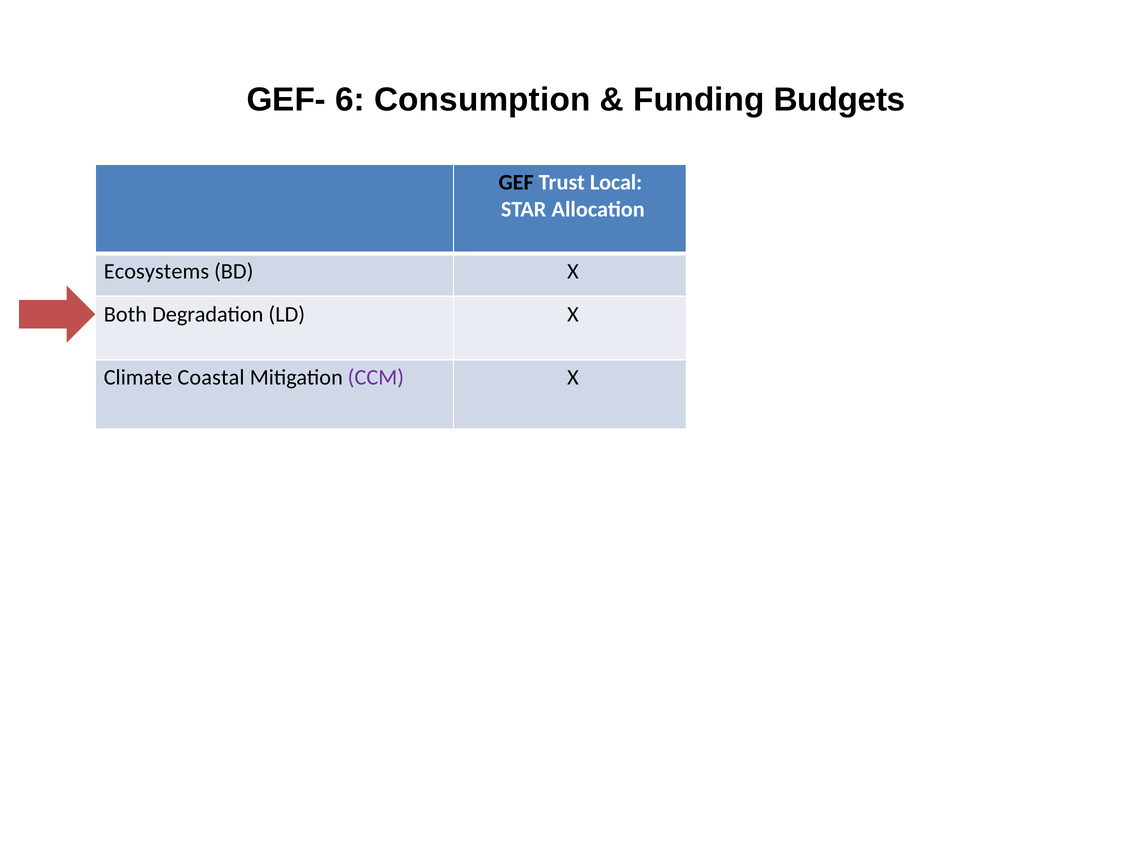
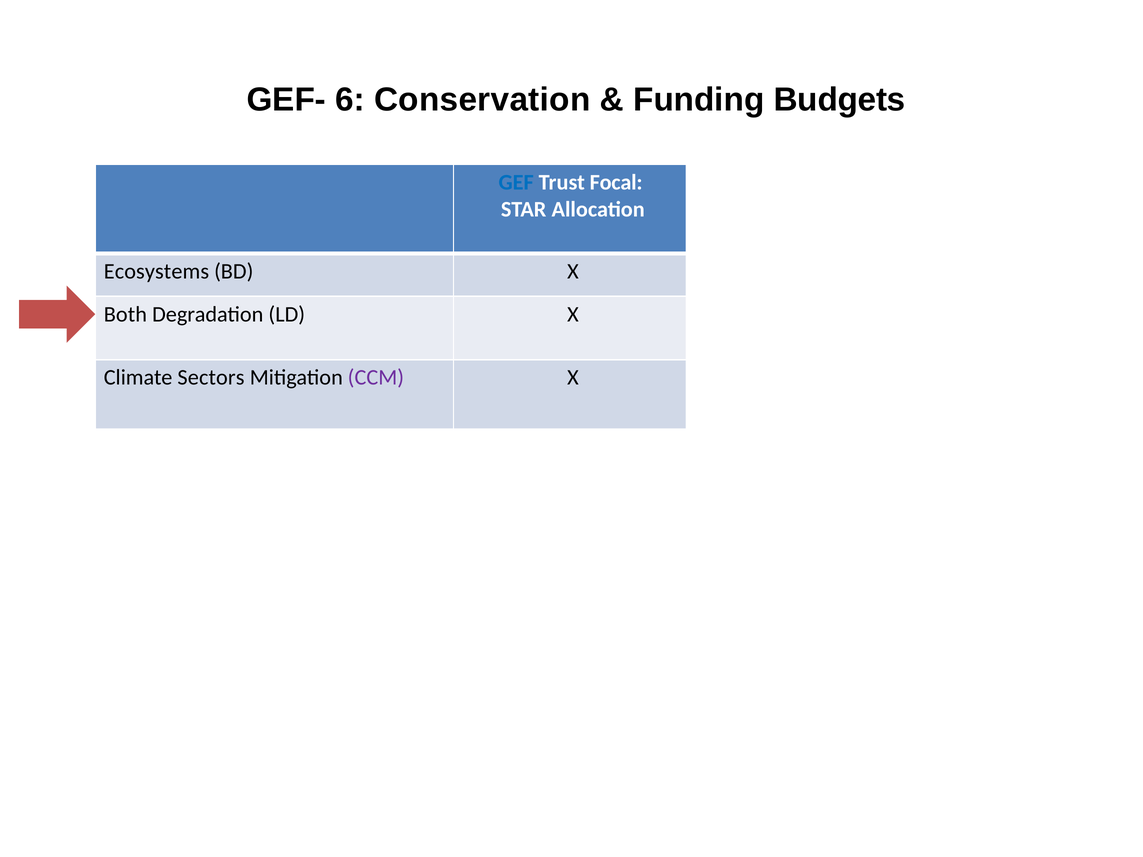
Consumption: Consumption -> Conservation
GEF at (516, 182) colour: black -> blue
Local: Local -> Focal
Coastal: Coastal -> Sectors
